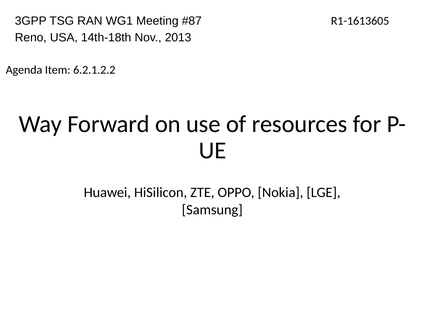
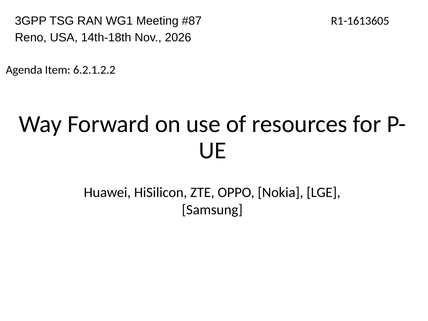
2013: 2013 -> 2026
